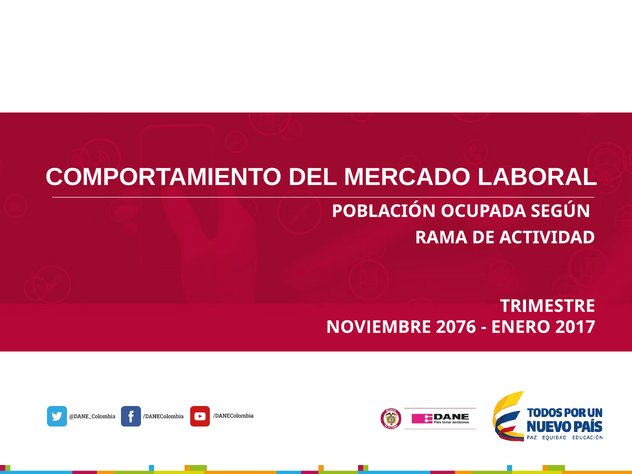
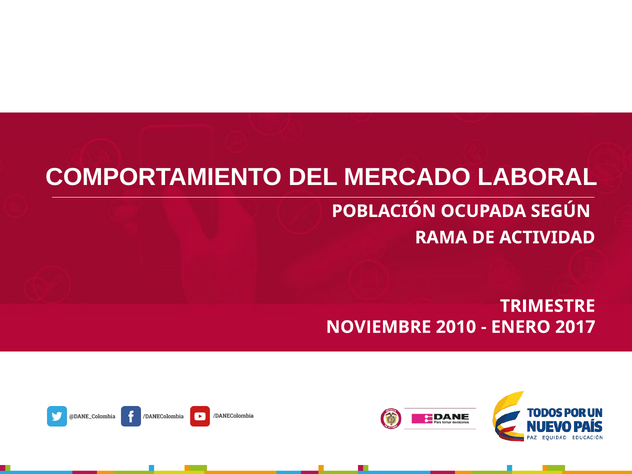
2076: 2076 -> 2010
